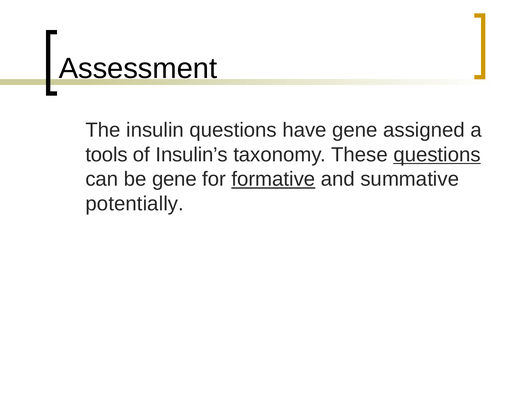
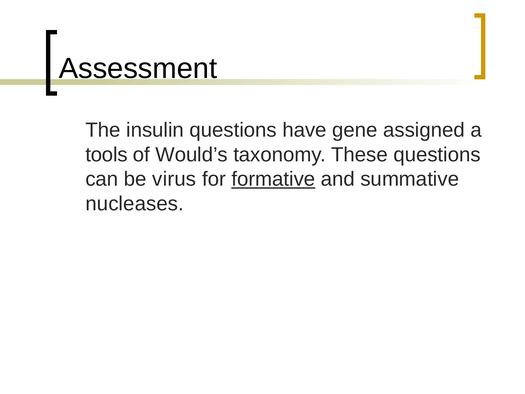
Insulin’s: Insulin’s -> Would’s
questions at (437, 155) underline: present -> none
be gene: gene -> virus
potentially: potentially -> nucleases
